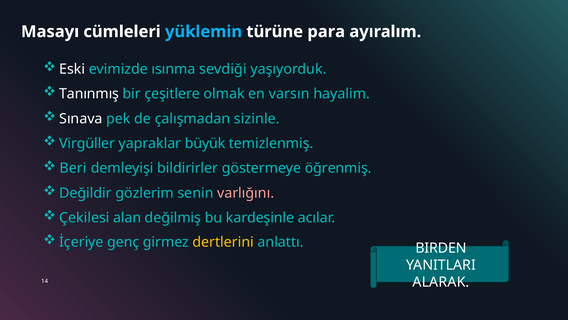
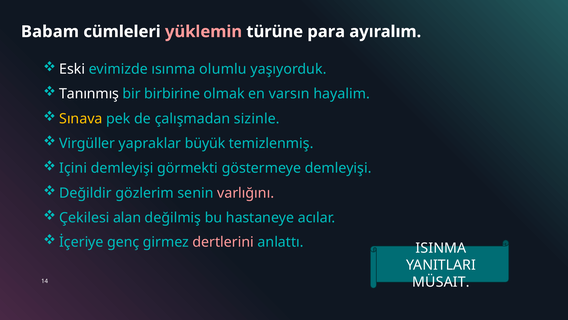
Masayı: Masayı -> Babam
yüklemin colour: light blue -> pink
sevdiği: sevdiği -> olumlu
çeşitlere: çeşitlere -> birbirine
Sınava colour: white -> yellow
Beri: Beri -> Içini
bildirirler: bildirirler -> görmekti
göstermeye öğrenmiş: öğrenmiş -> demleyişi
kardeşinle: kardeşinle -> hastaneye
dertlerini colour: yellow -> pink
BIRDEN: BIRDEN -> ISINMA
ALARAK: ALARAK -> MÜSAIT
